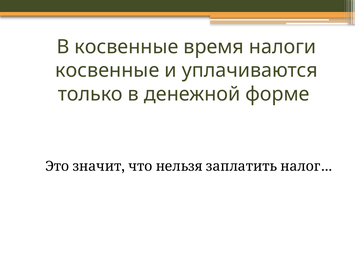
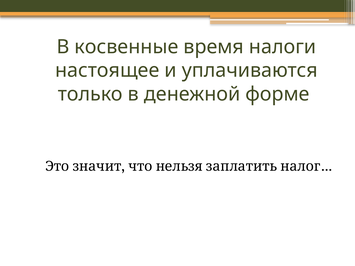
косвенные at (107, 70): косвенные -> настоящее
